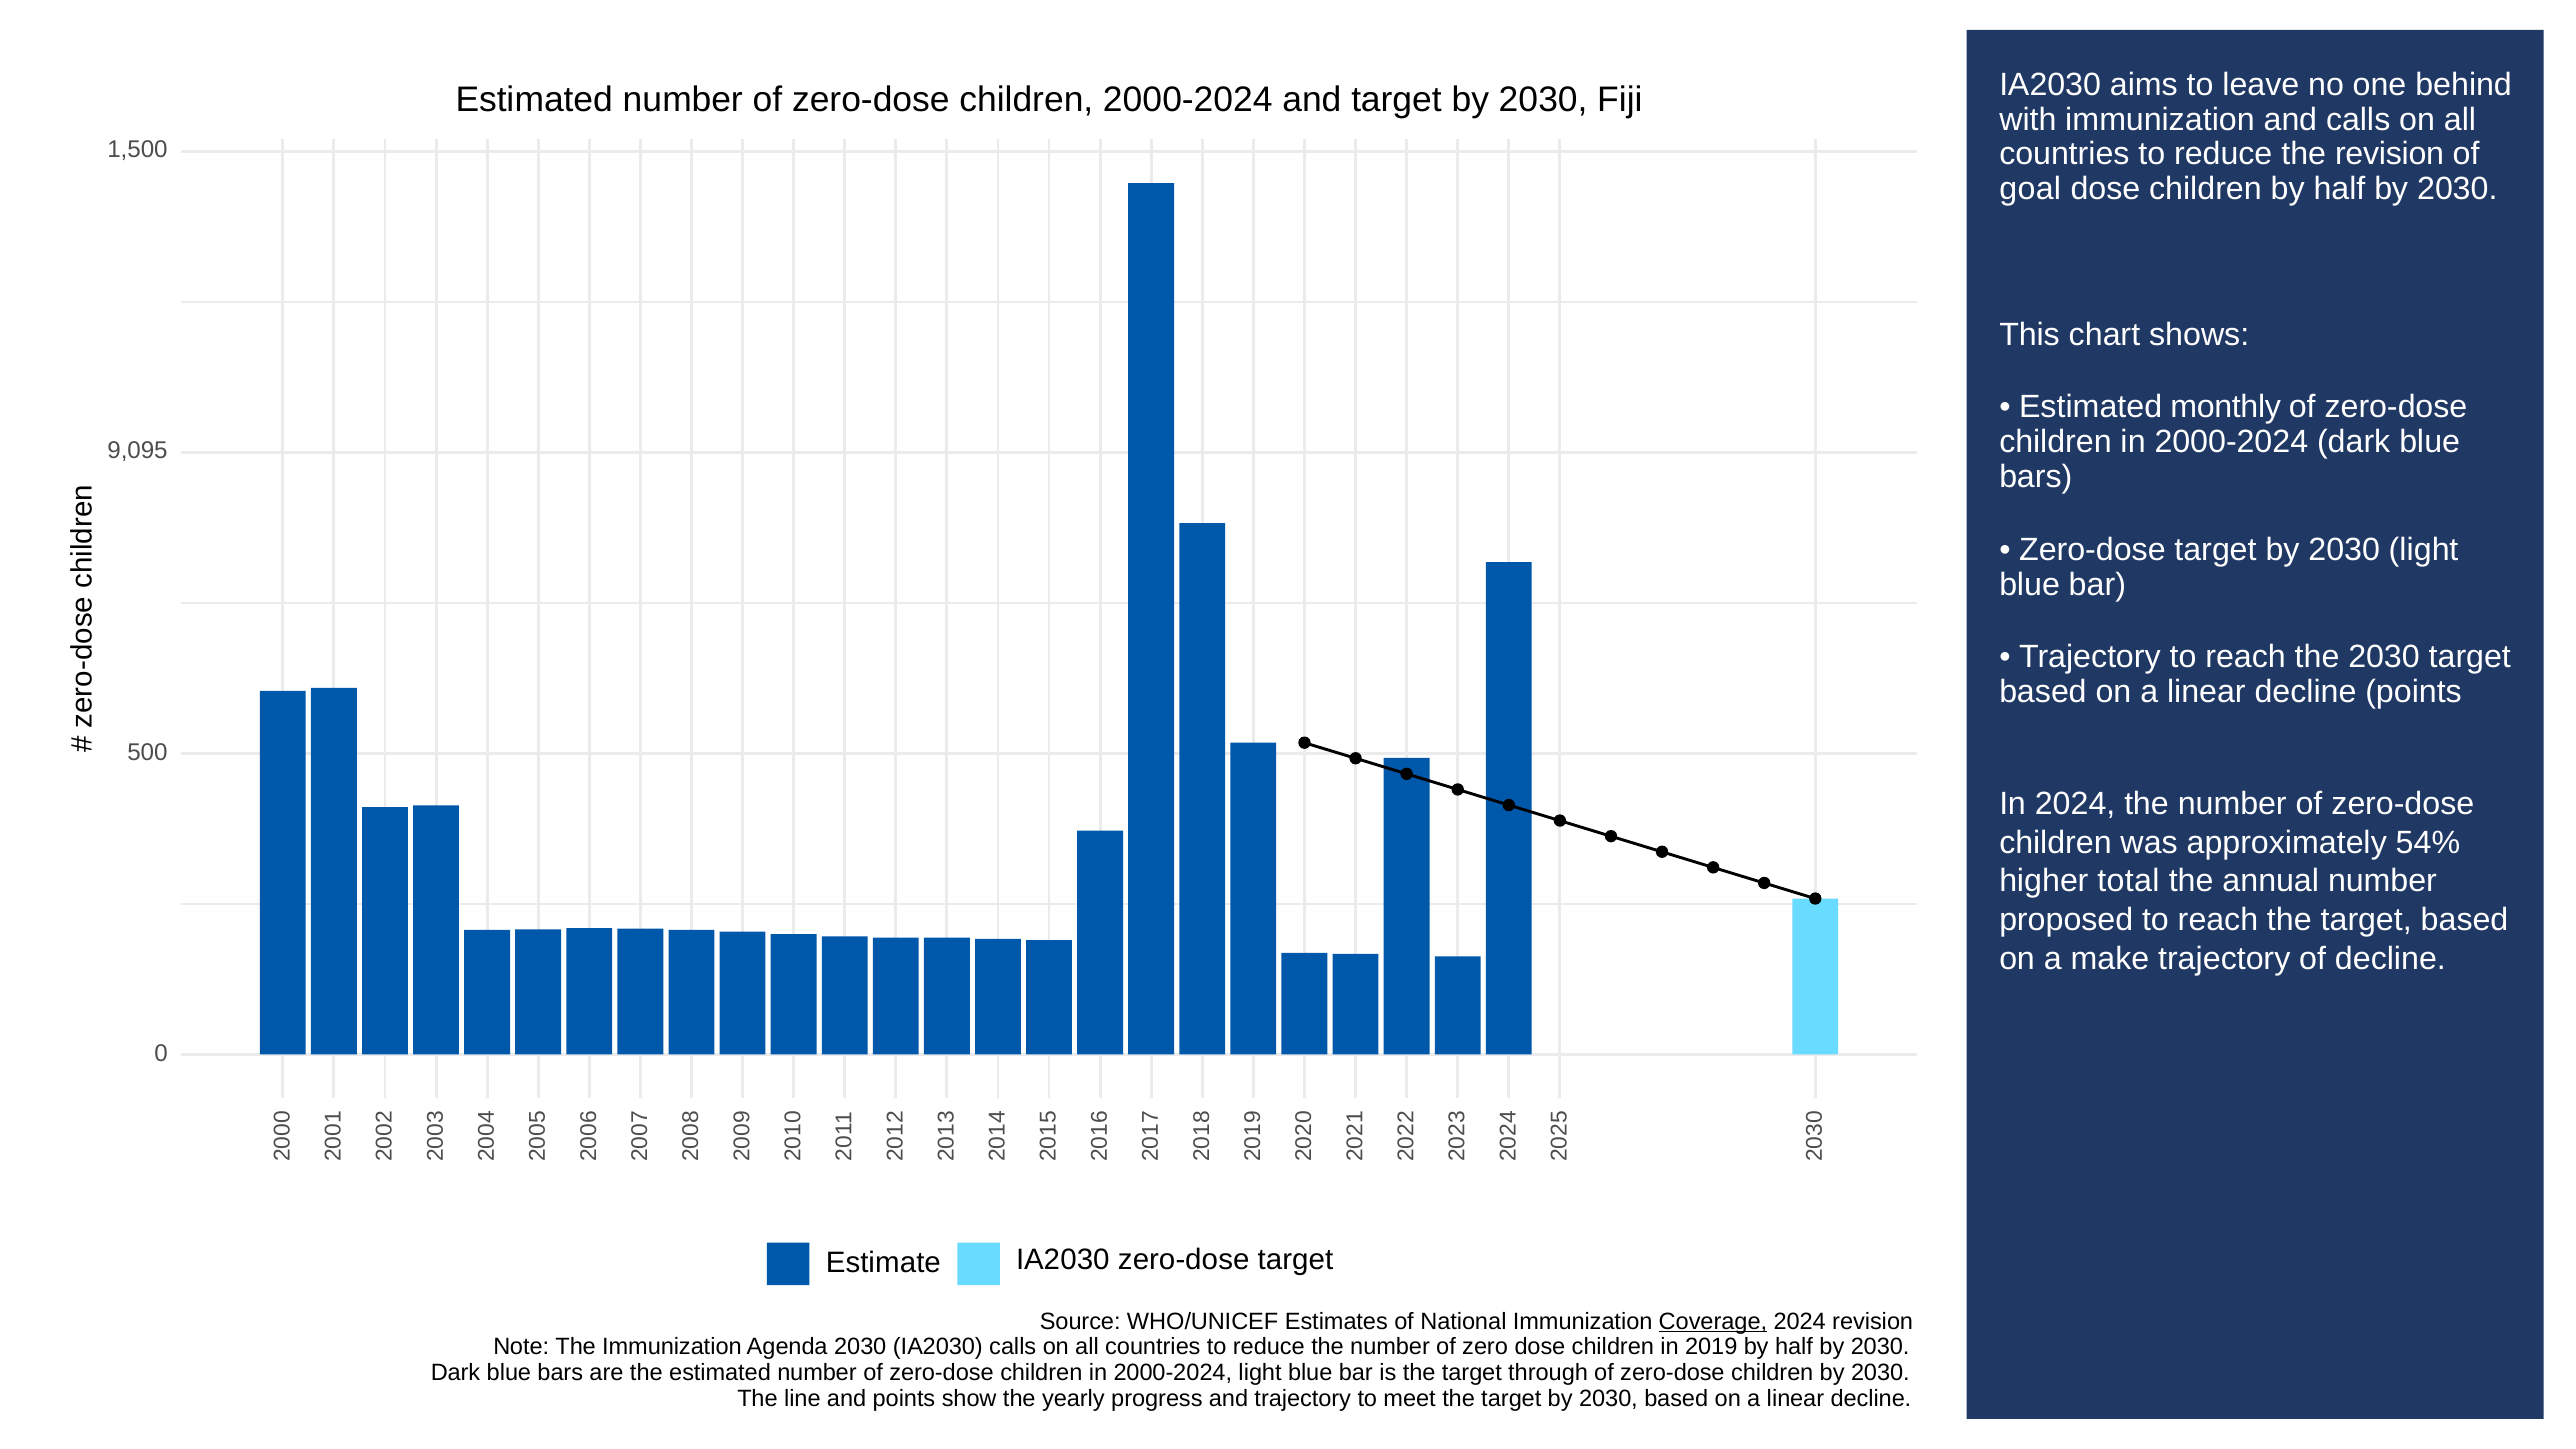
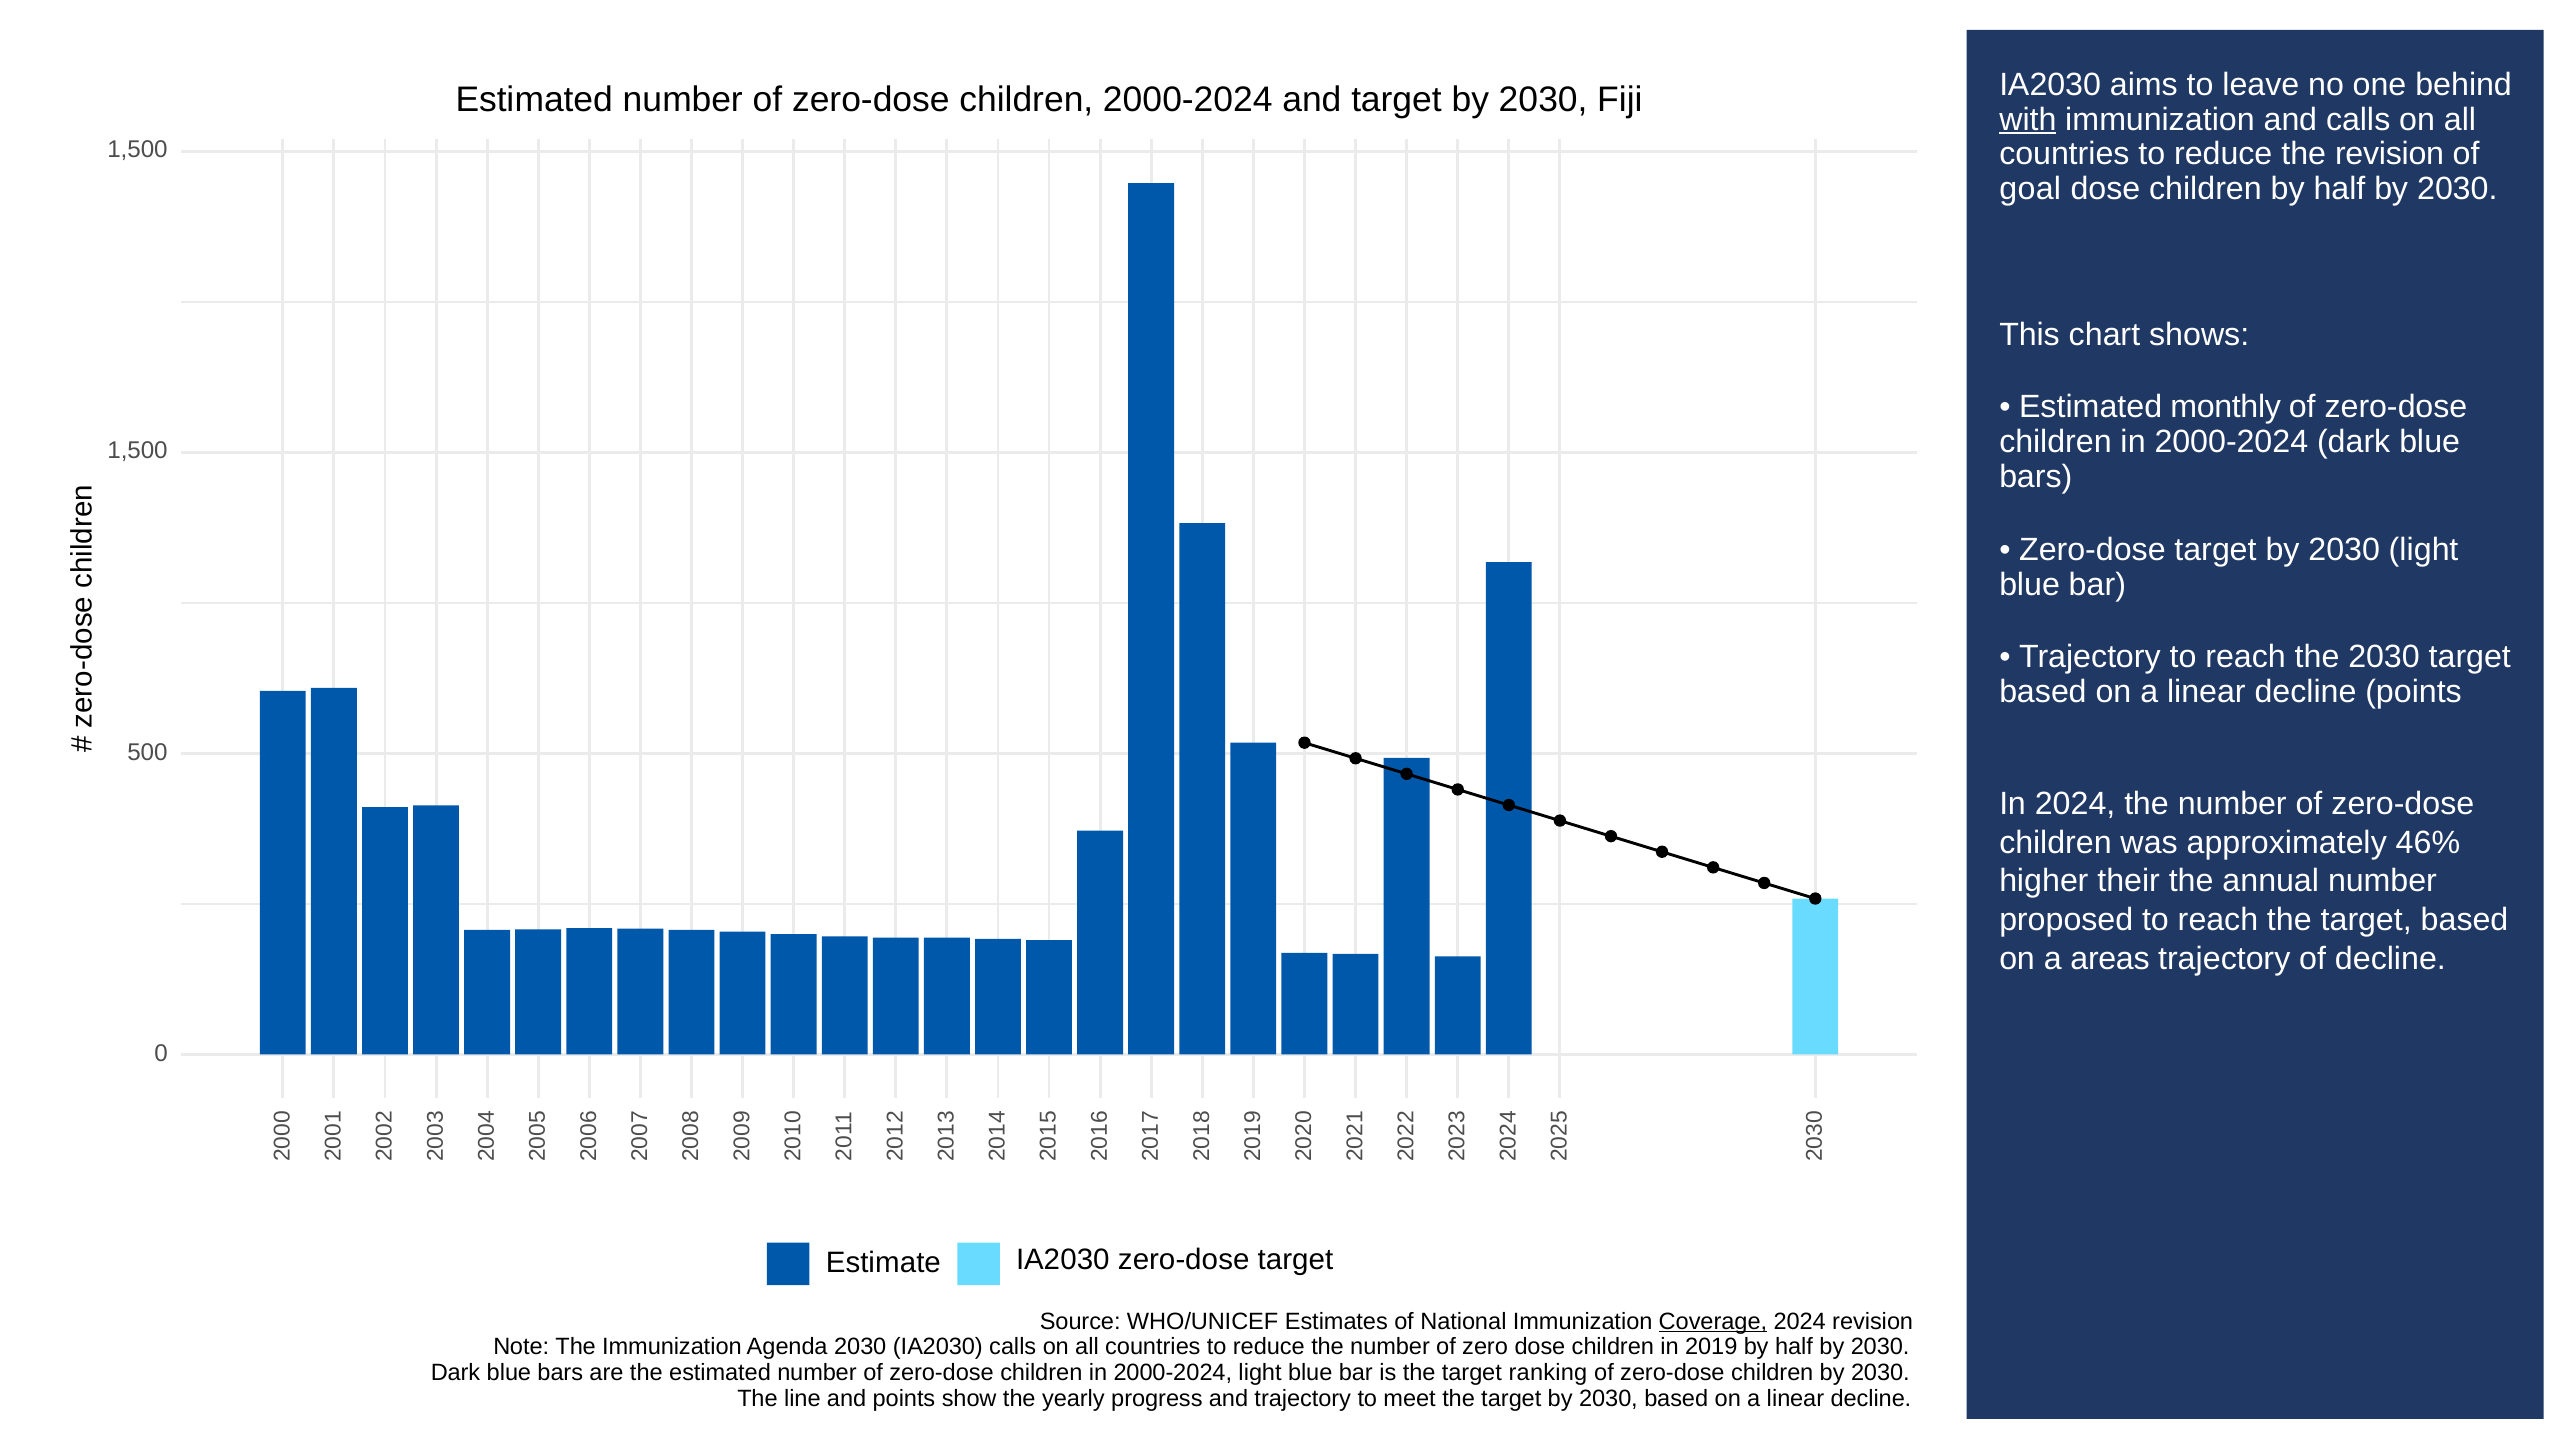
with underline: none -> present
9,095 at (138, 450): 9,095 -> 1,500
54%: 54% -> 46%
total: total -> their
make: make -> areas
through: through -> ranking
